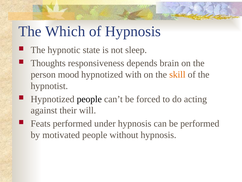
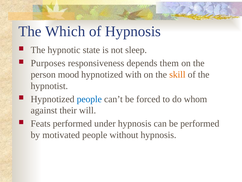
Thoughts: Thoughts -> Purposes
brain: brain -> them
people at (89, 99) colour: black -> blue
acting: acting -> whom
